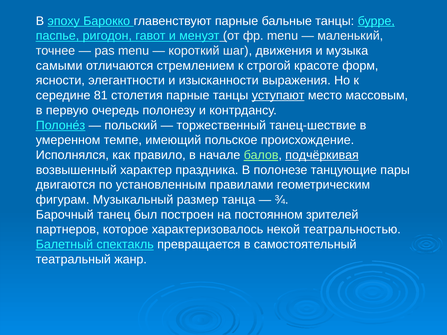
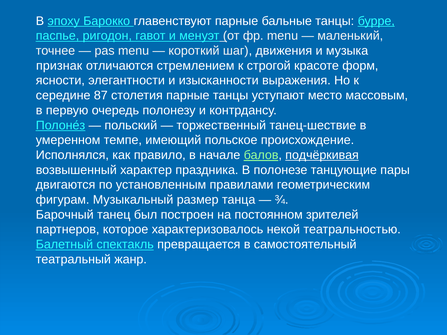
самыми: самыми -> признак
81: 81 -> 87
уступают underline: present -> none
